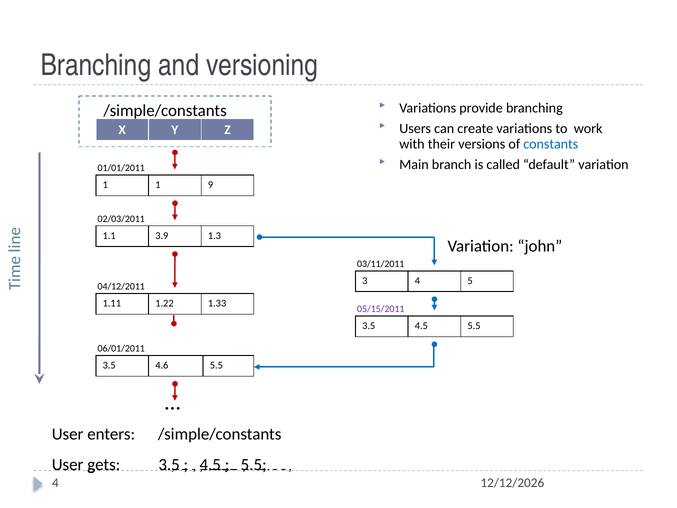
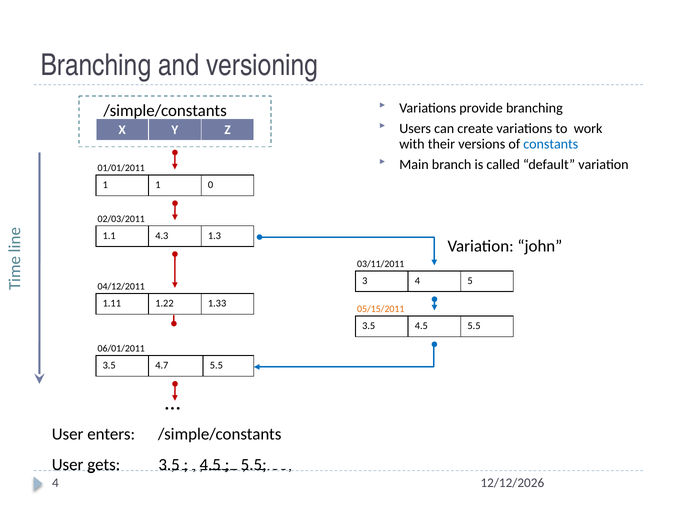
9: 9 -> 0
3.9: 3.9 -> 4.3
05/15/2011 colour: purple -> orange
4.6: 4.6 -> 4.7
